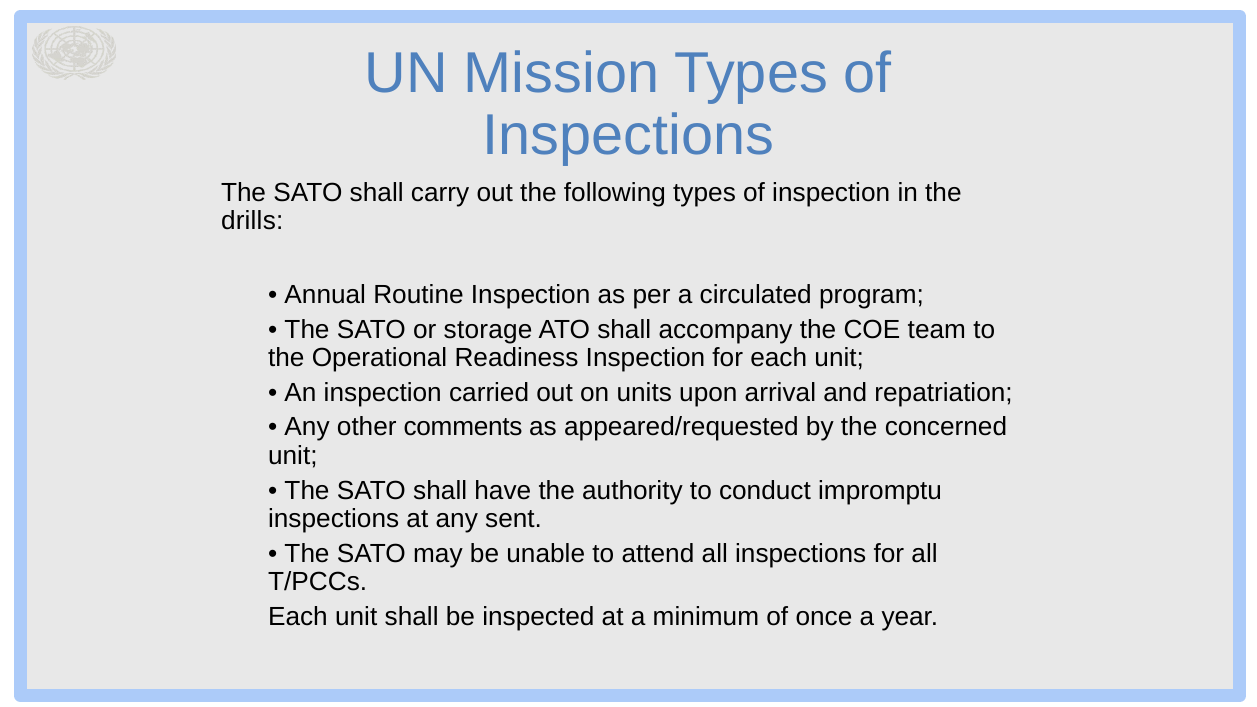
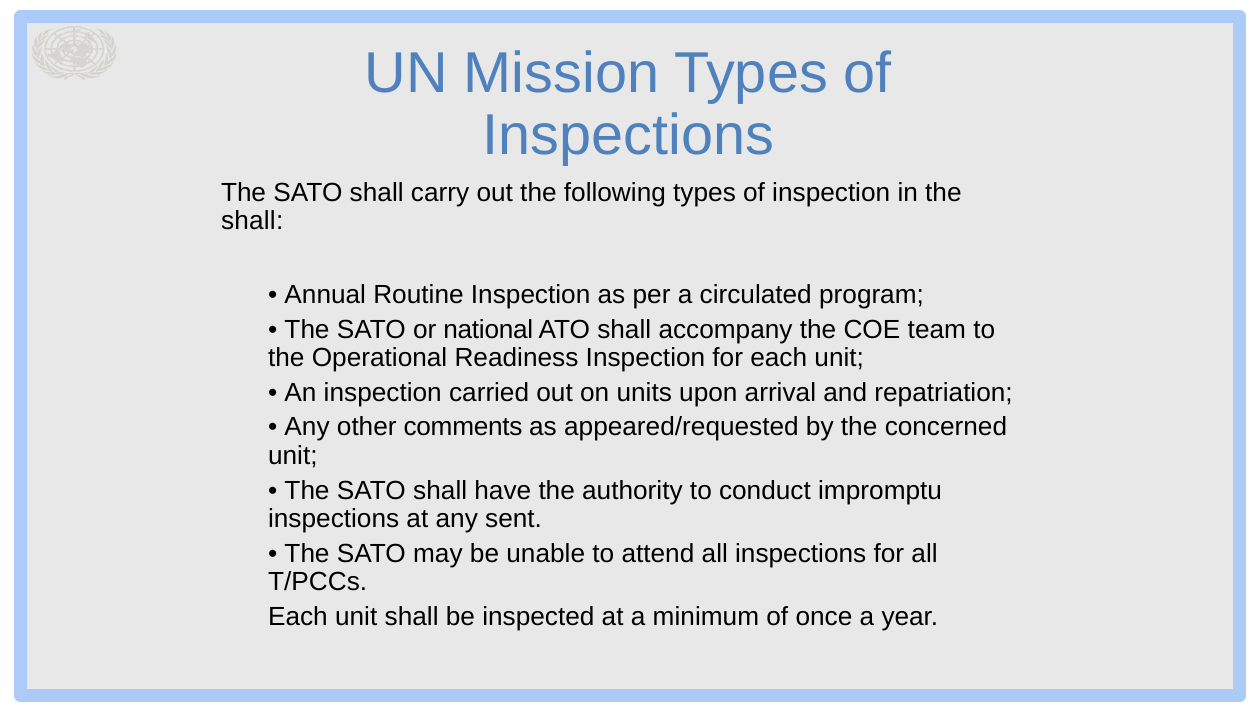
drills at (252, 221): drills -> shall
storage: storage -> national
